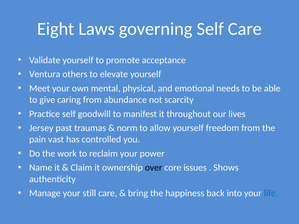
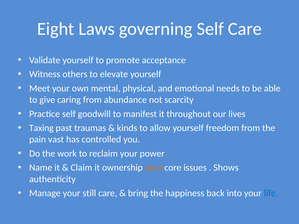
Ventura: Ventura -> Witness
Jersey: Jersey -> Taxing
norm: norm -> kinds
over colour: black -> orange
